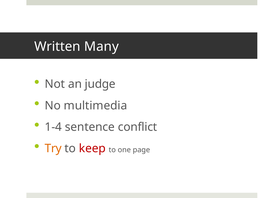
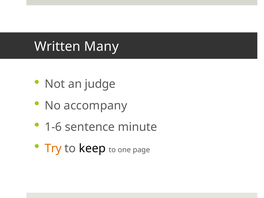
multimedia: multimedia -> accompany
1-4: 1-4 -> 1-6
conflict: conflict -> minute
keep colour: red -> black
